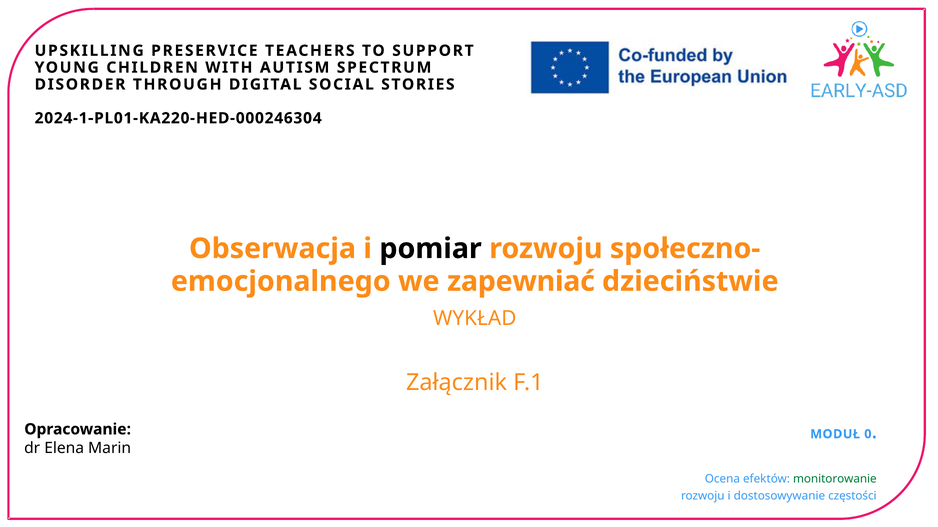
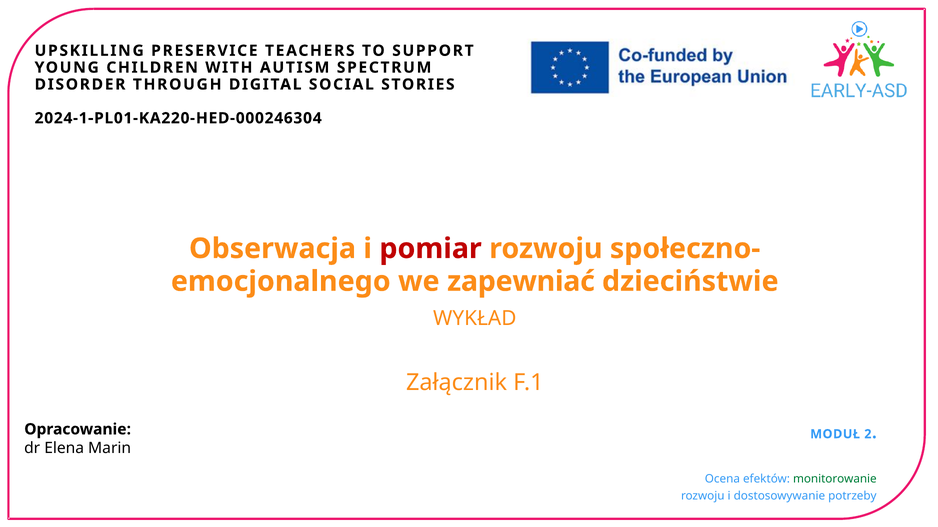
pomiar colour: black -> red
0: 0 -> 2
częstości: częstości -> potrzeby
